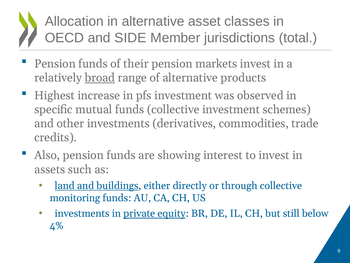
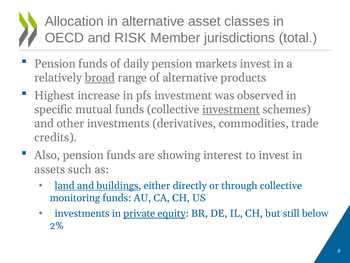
SIDE: SIDE -> RISK
their: their -> daily
investment at (231, 109) underline: none -> present
4%: 4% -> 2%
